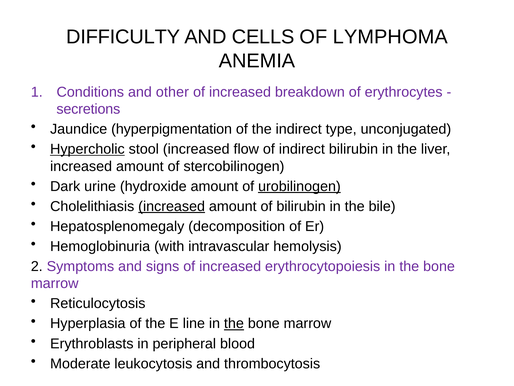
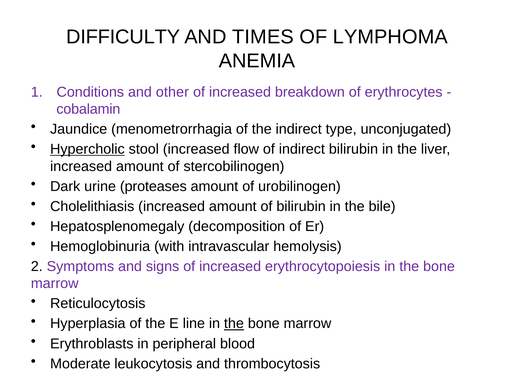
CELLS: CELLS -> TIMES
secretions: secretions -> cobalamin
hyperpigmentation: hyperpigmentation -> menometrorrhagia
hydroxide: hydroxide -> proteases
urobilinogen underline: present -> none
increased at (172, 206) underline: present -> none
